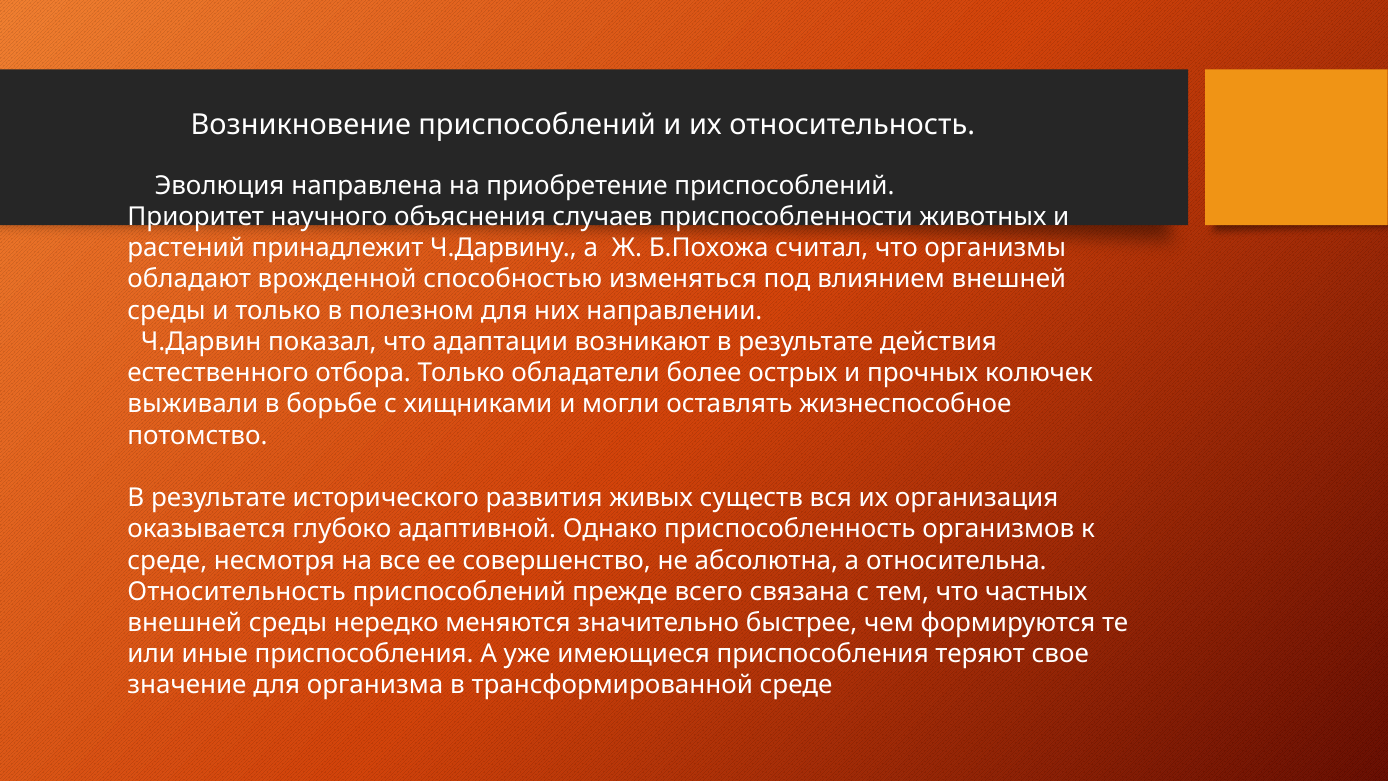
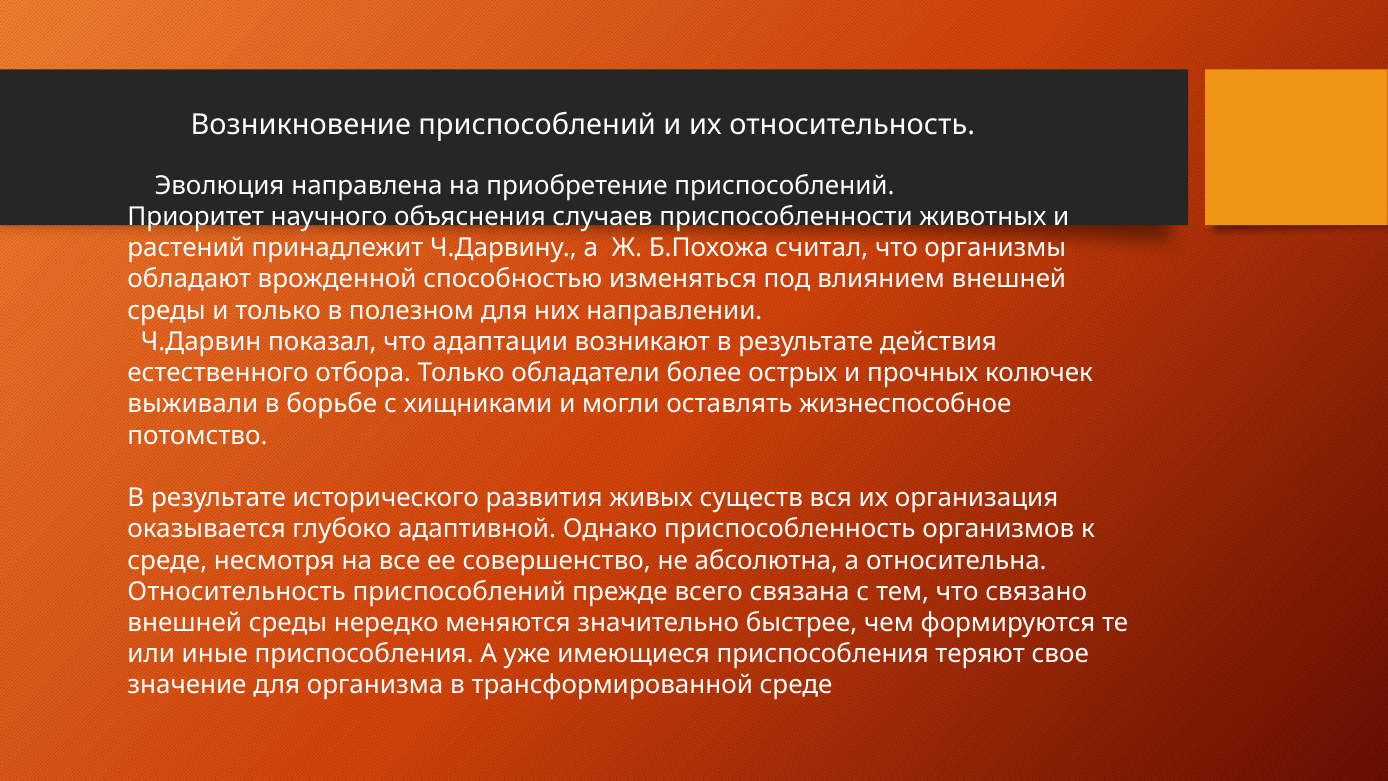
частных: частных -> связано
